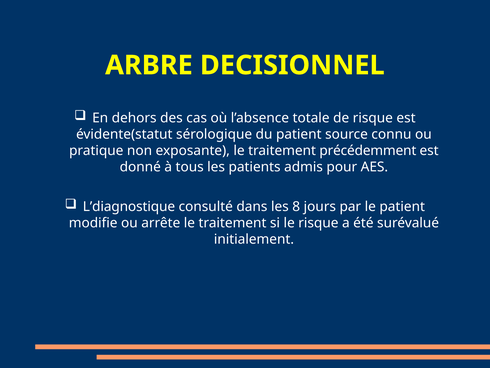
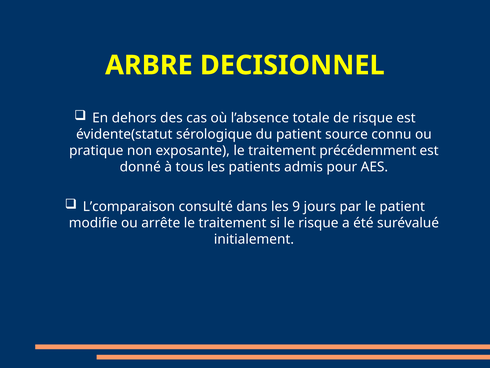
L’diagnostique: L’diagnostique -> L’comparaison
8: 8 -> 9
